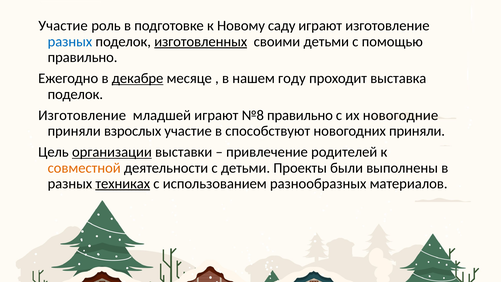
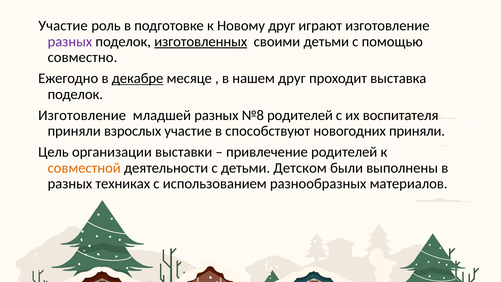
Новому саду: саду -> друг
разных at (70, 42) colour: blue -> purple
правильно at (83, 57): правильно -> совместно
нашем году: году -> друг
младшей играют: играют -> разных
№8 правильно: правильно -> родителей
новогодние: новогодние -> воспитателя
организации underline: present -> none
Проекты: Проекты -> Детском
техниках underline: present -> none
